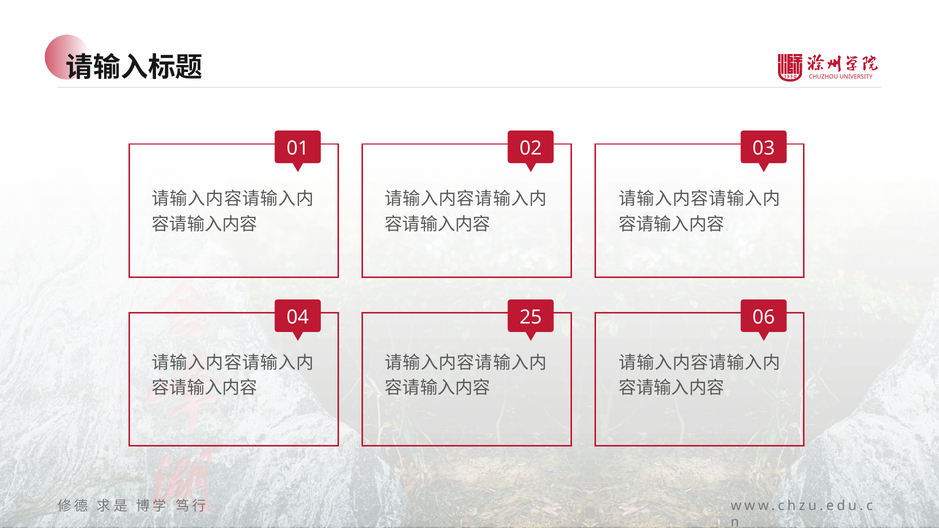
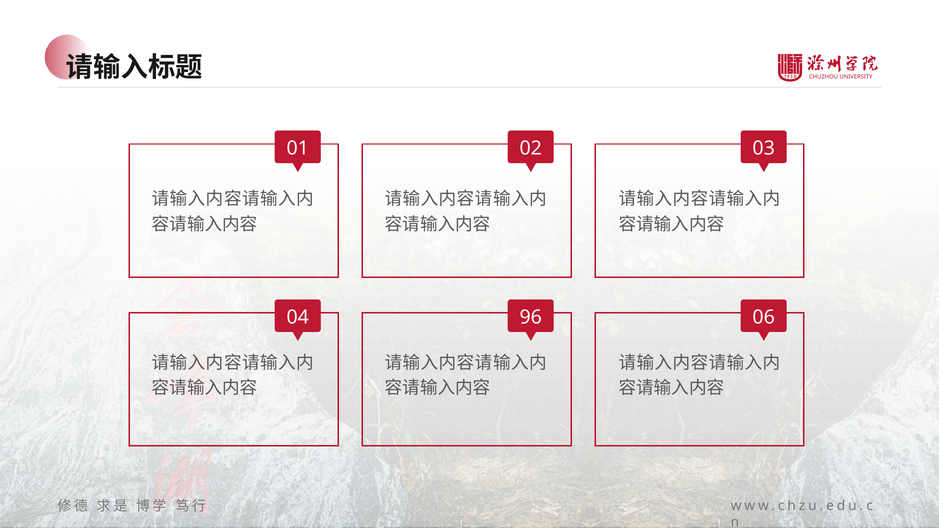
25: 25 -> 96
